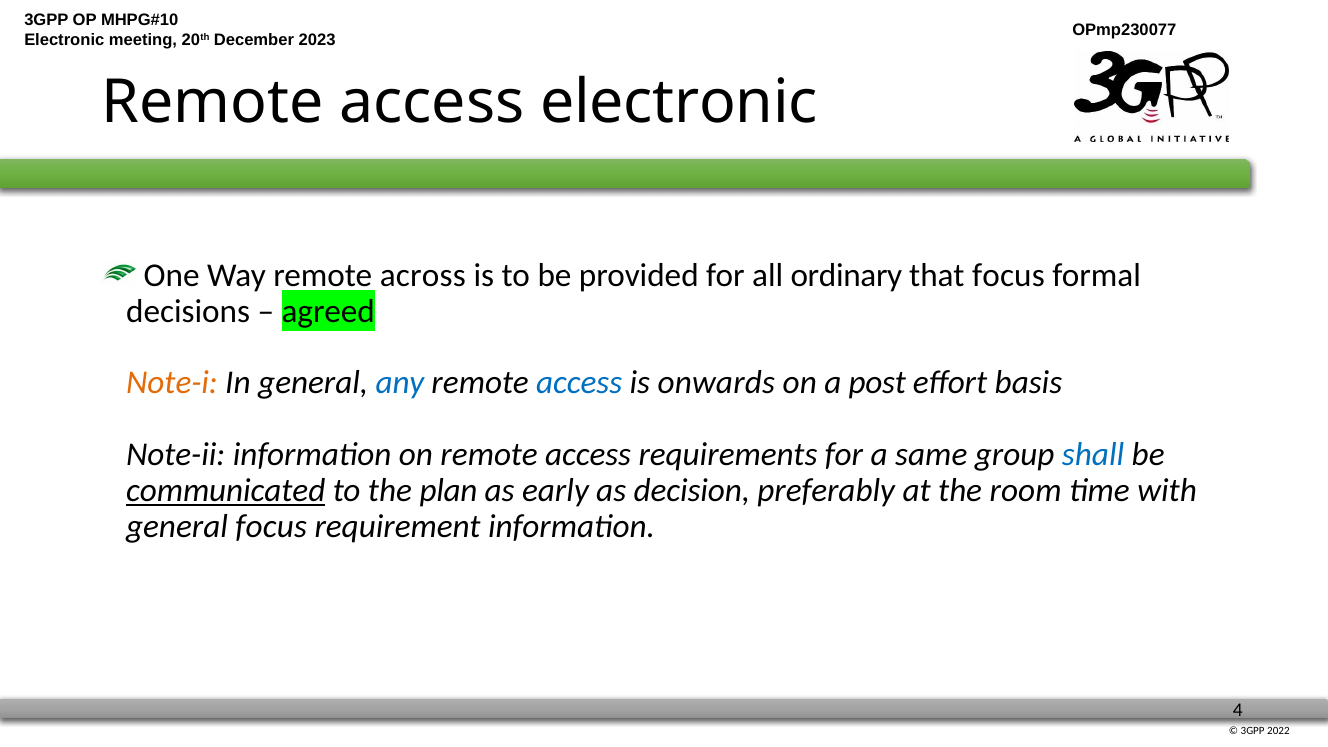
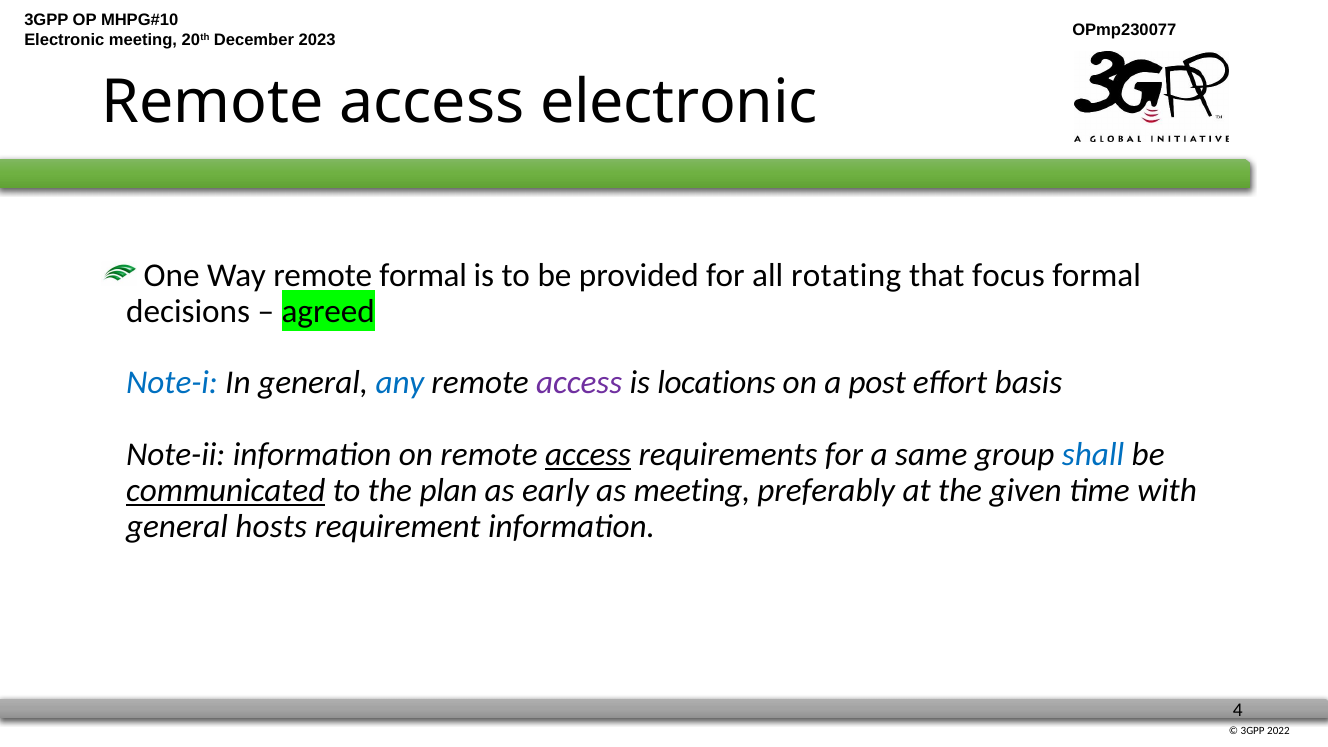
across at (423, 275): across -> formal
ordinary: ordinary -> rotating
Note-i colour: orange -> blue
access at (579, 383) colour: blue -> purple
onwards: onwards -> locations
access at (588, 454) underline: none -> present
as decision: decision -> meeting
room: room -> given
general focus: focus -> hosts
